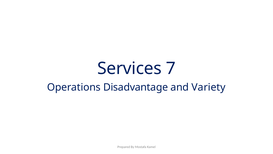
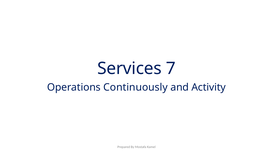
Disadvantage: Disadvantage -> Continuously
Variety: Variety -> Activity
